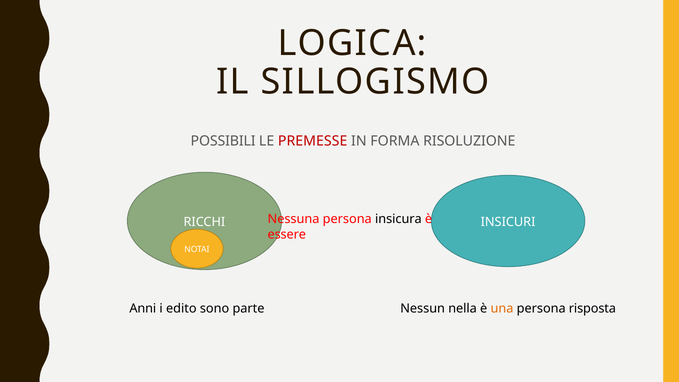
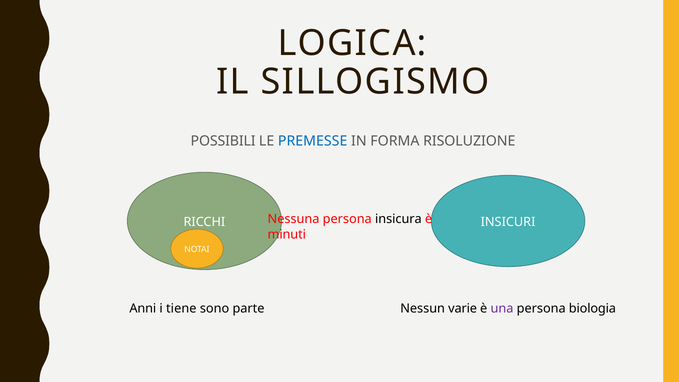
PREMESSE colour: red -> blue
essere: essere -> minuti
edito: edito -> tiene
nella: nella -> varie
una colour: orange -> purple
risposta: risposta -> biologia
